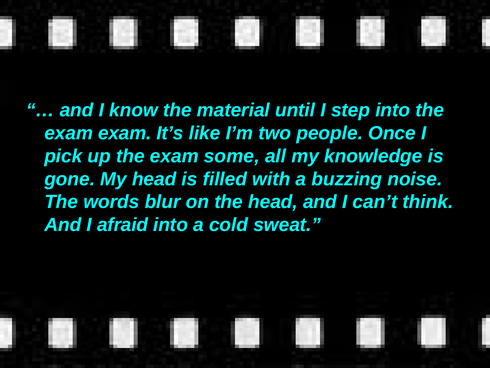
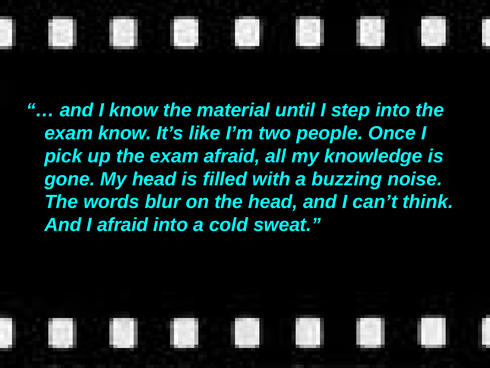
exam exam: exam -> know
exam some: some -> afraid
